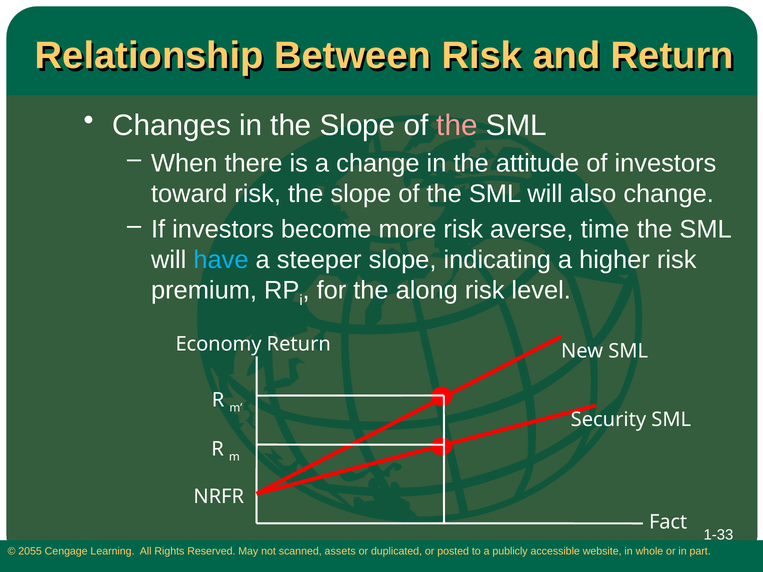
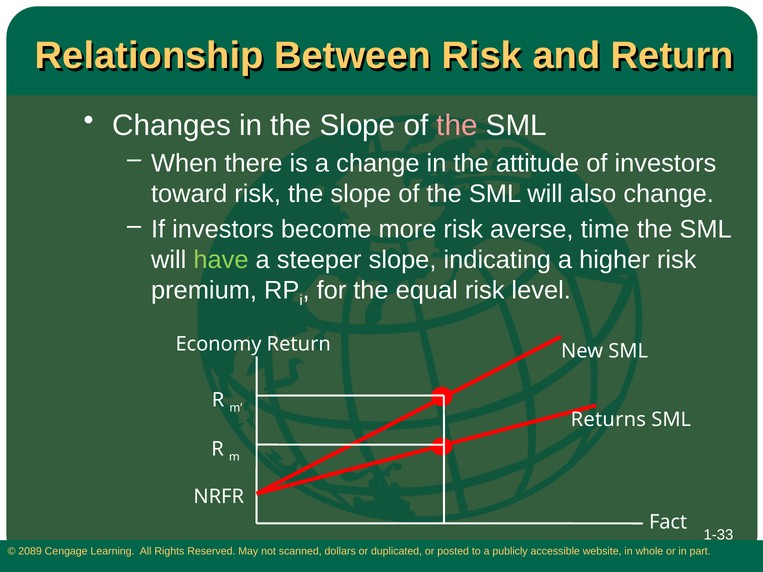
have colour: light blue -> light green
along: along -> equal
Security: Security -> Returns
2055: 2055 -> 2089
assets: assets -> dollars
